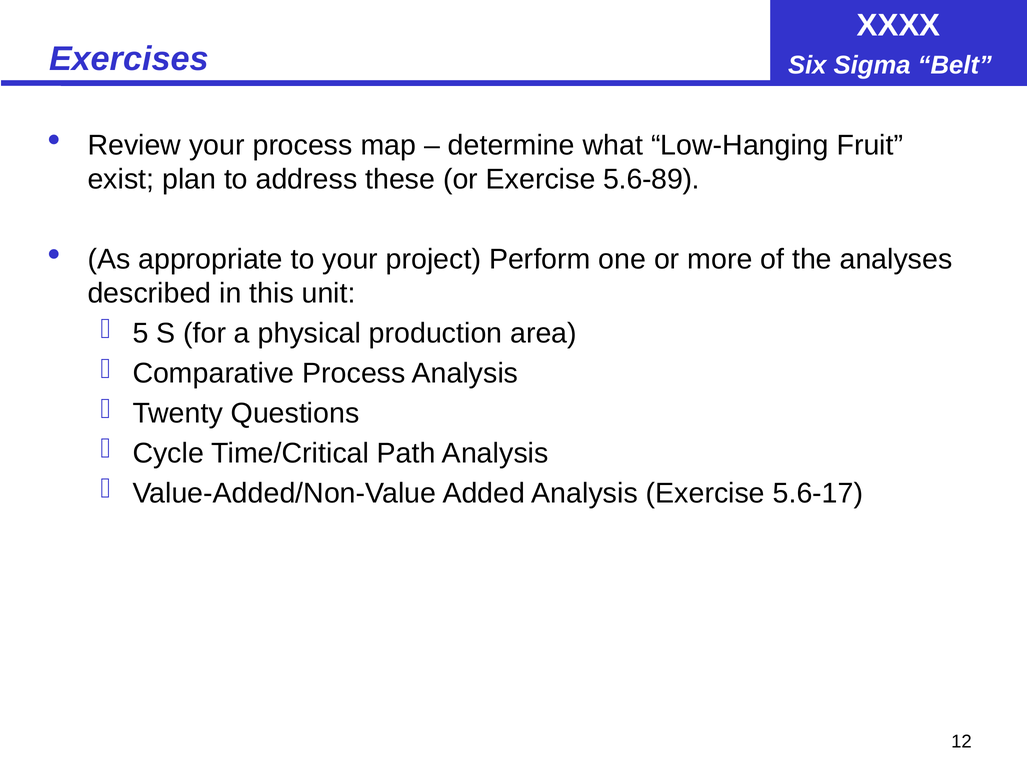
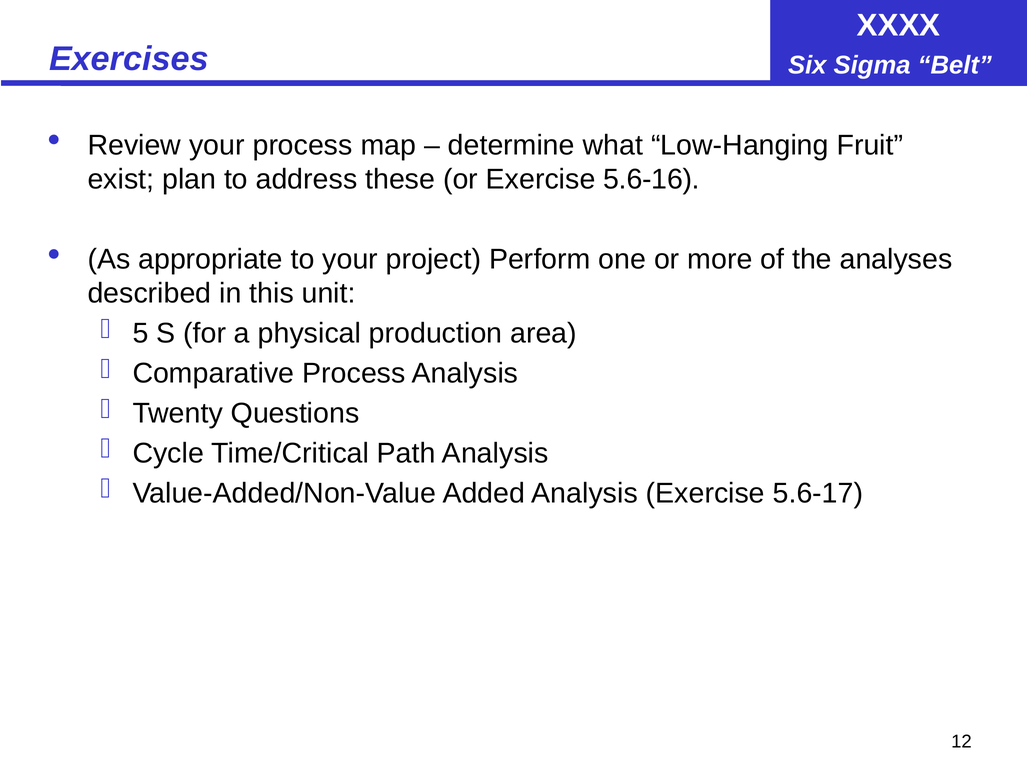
5.6-89: 5.6-89 -> 5.6-16
